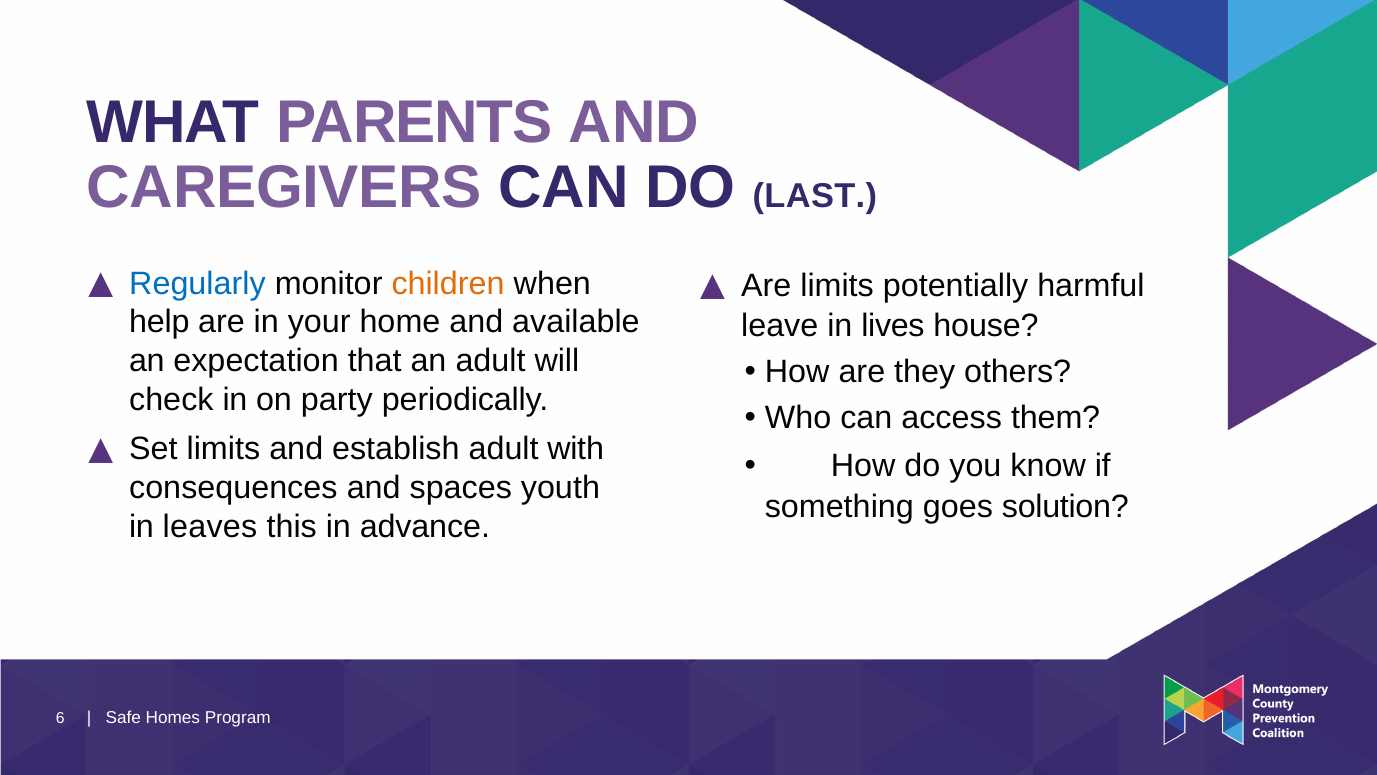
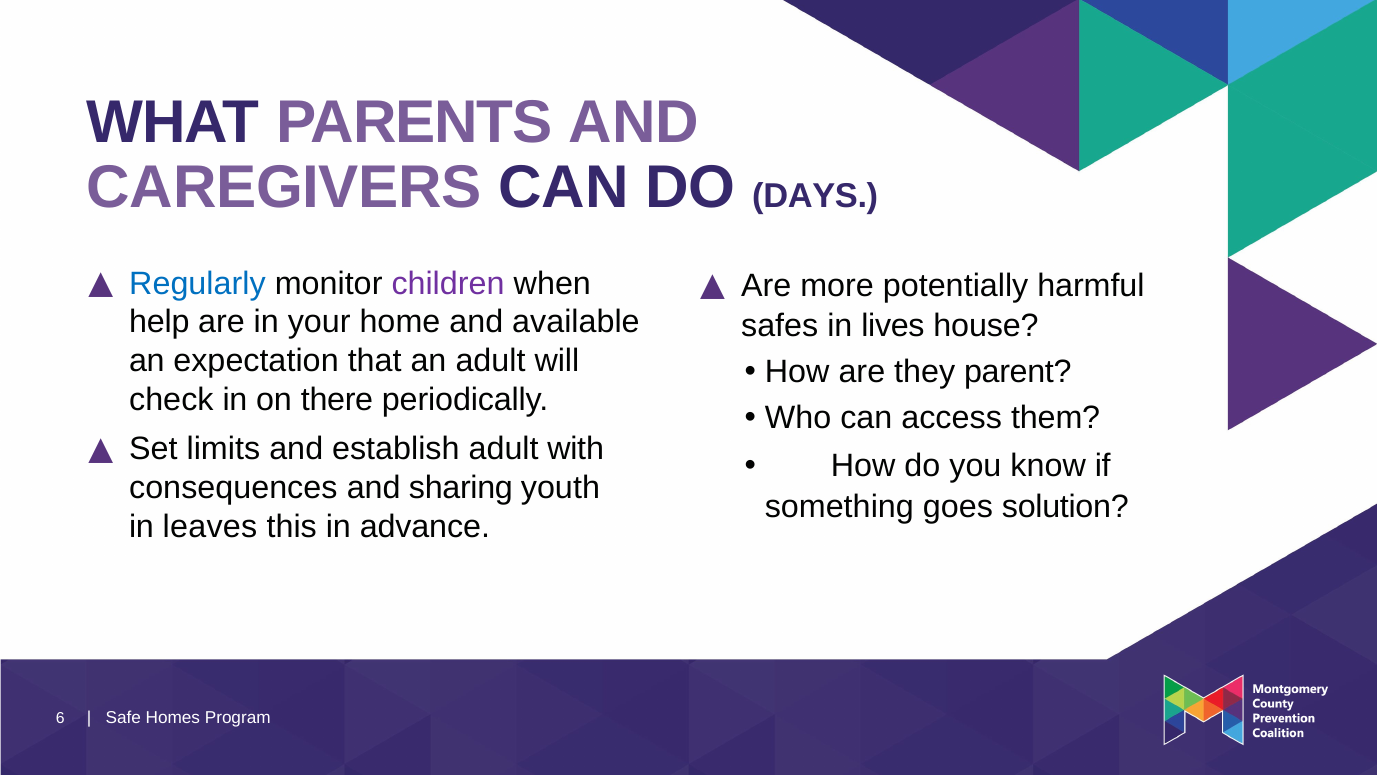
LAST: LAST -> DAYS
children colour: orange -> purple
Are limits: limits -> more
leave: leave -> safes
others: others -> parent
party: party -> there
spaces: spaces -> sharing
